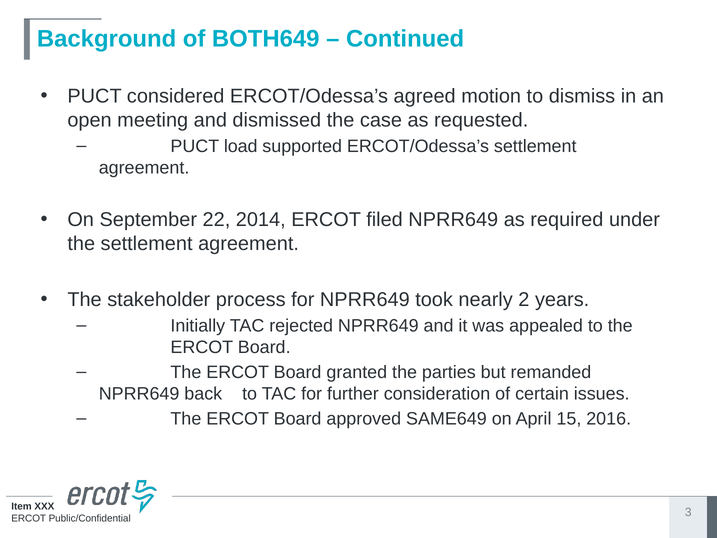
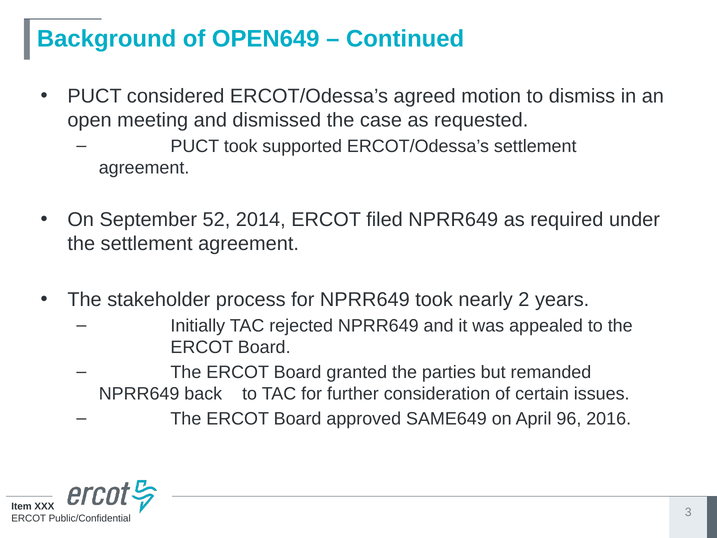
BOTH649: BOTH649 -> OPEN649
PUCT load: load -> took
22: 22 -> 52
15: 15 -> 96
